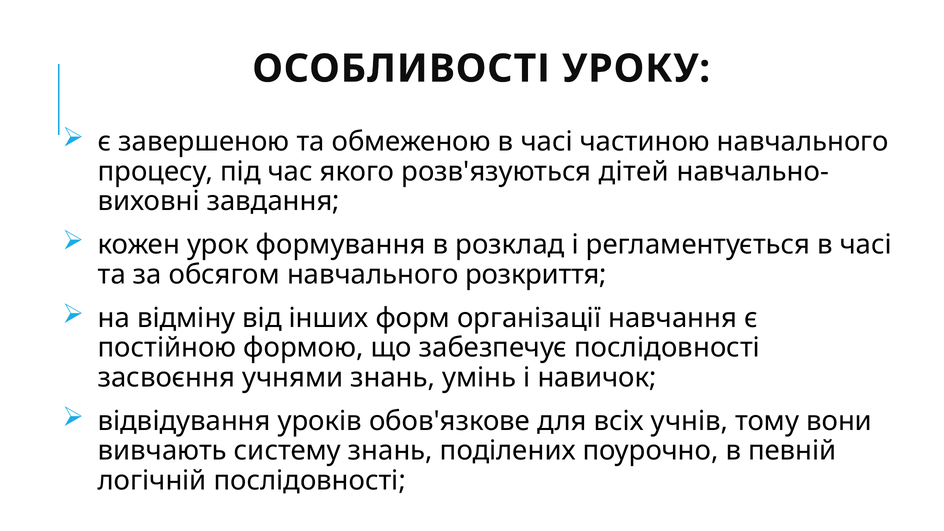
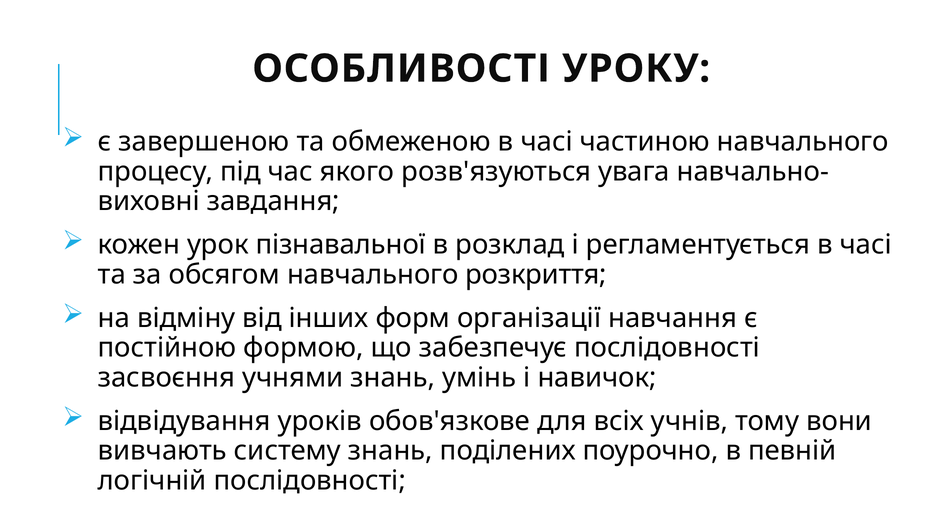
дітей: дітей -> увага
формування: формування -> пізнавальної
